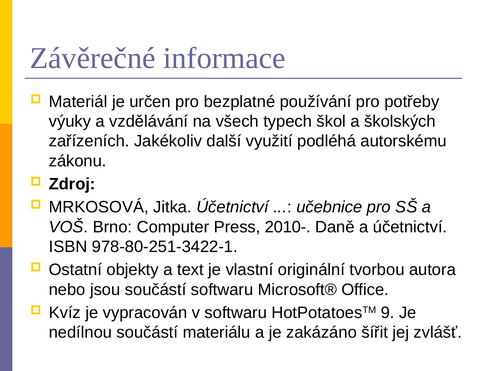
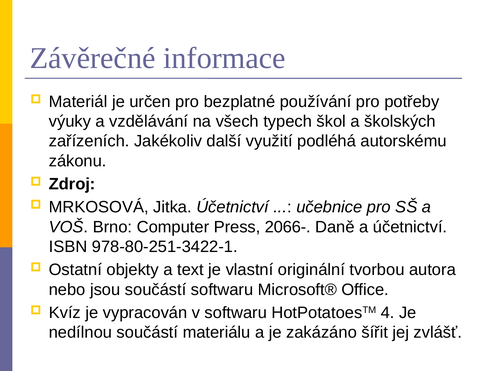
2010-: 2010- -> 2066-
9: 9 -> 4
